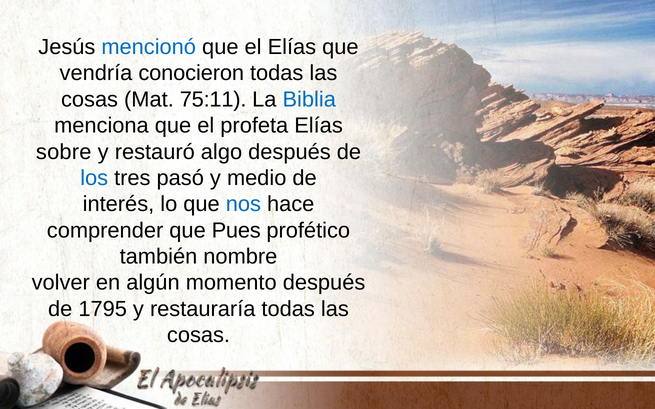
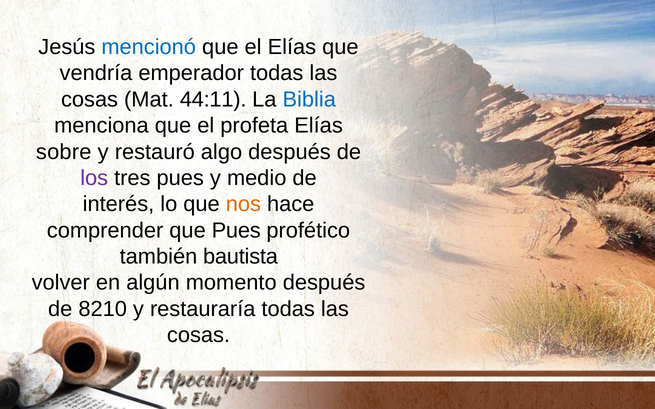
conocieron: conocieron -> emperador
75:11: 75:11 -> 44:11
los colour: blue -> purple
tres pasó: pasó -> pues
nos colour: blue -> orange
nombre: nombre -> bautista
1795: 1795 -> 8210
